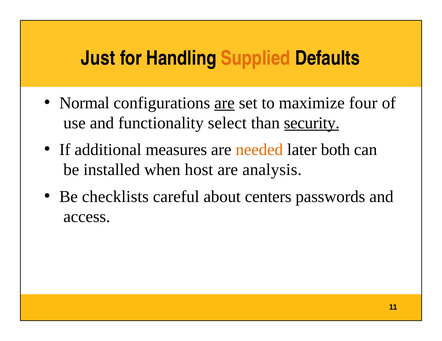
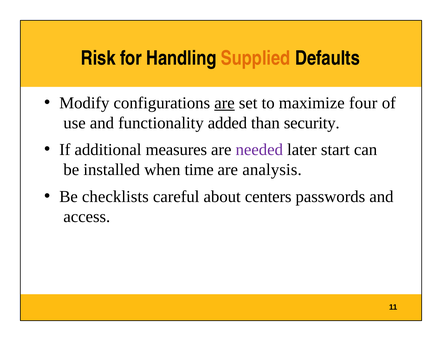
Just: Just -> Risk
Normal: Normal -> Modify
select: select -> added
security underline: present -> none
needed colour: orange -> purple
both: both -> start
host: host -> time
